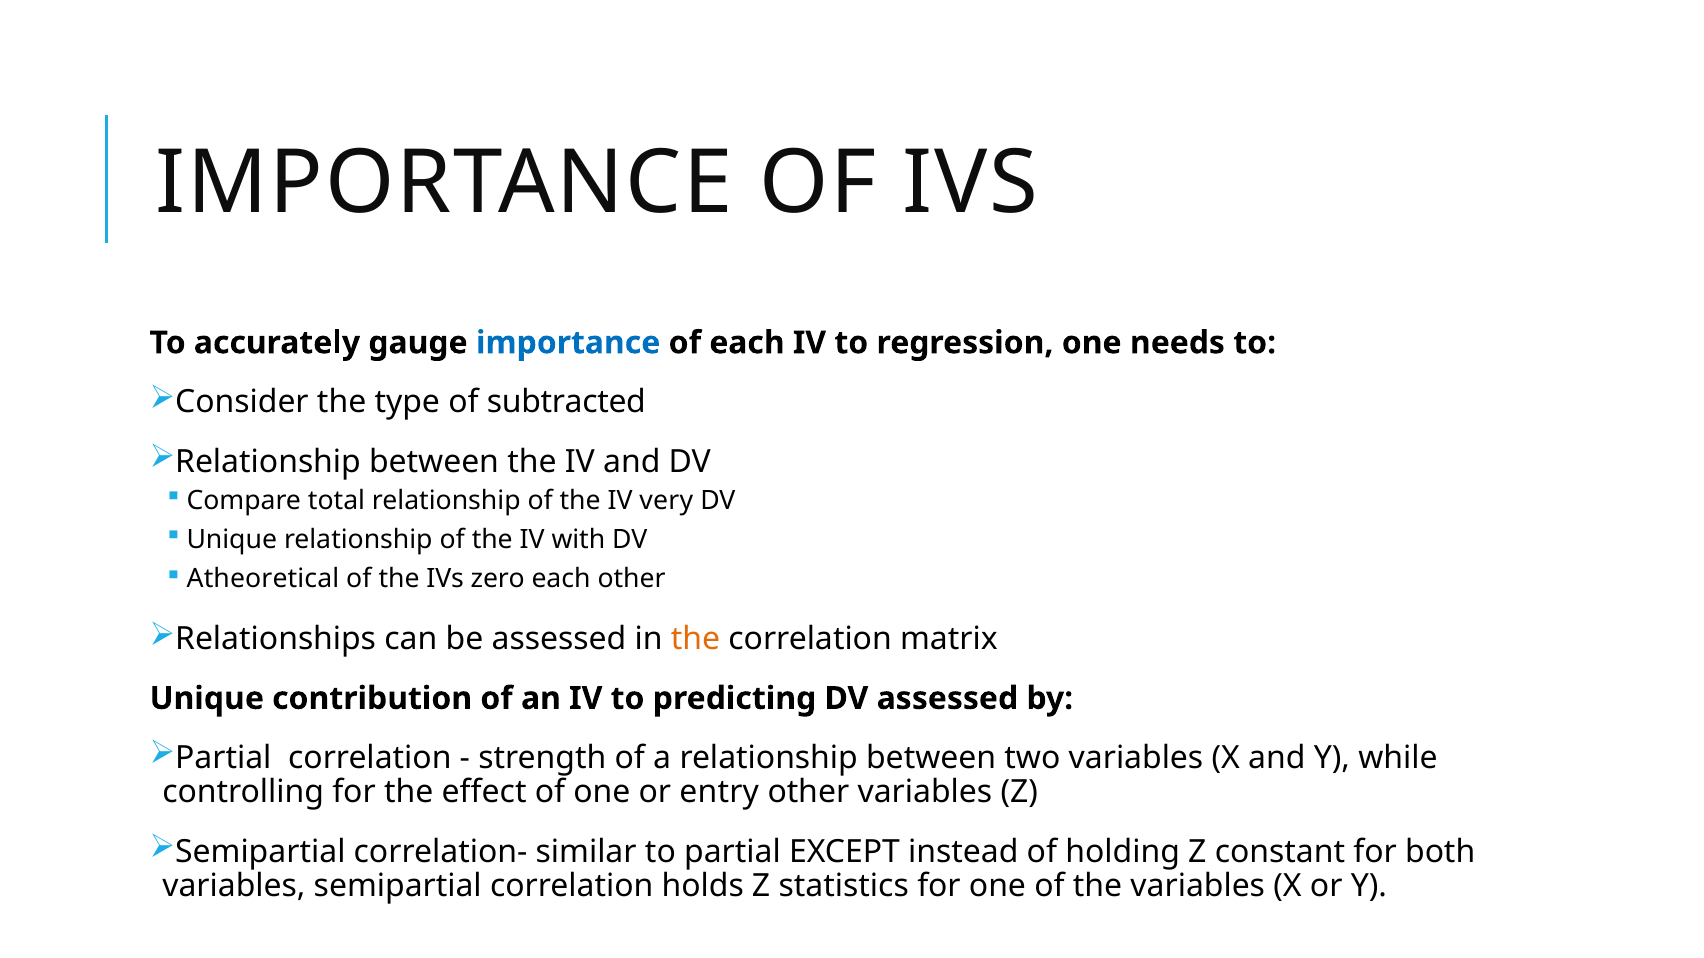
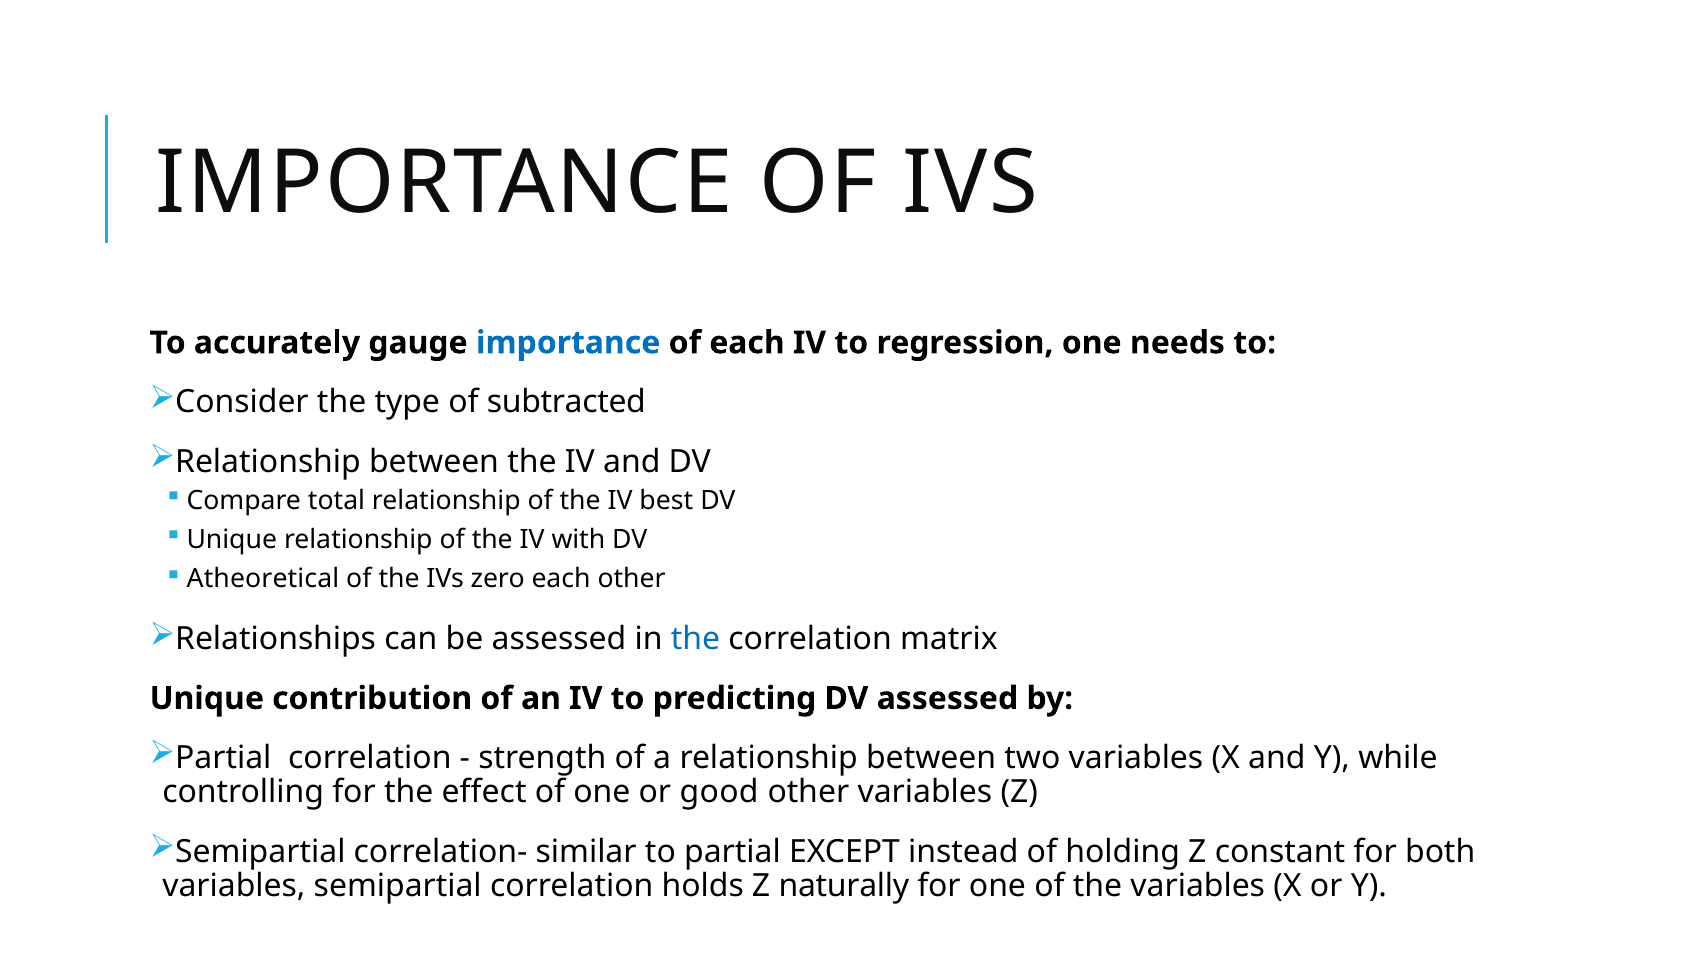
very: very -> best
the at (696, 639) colour: orange -> blue
entry: entry -> good
statistics: statistics -> naturally
